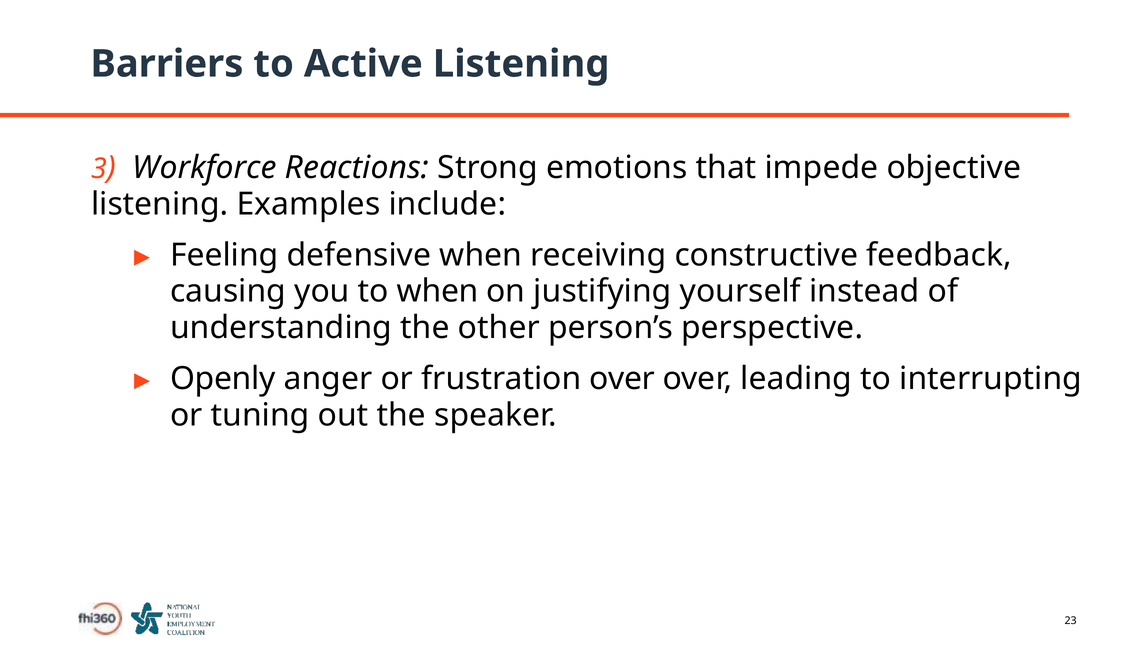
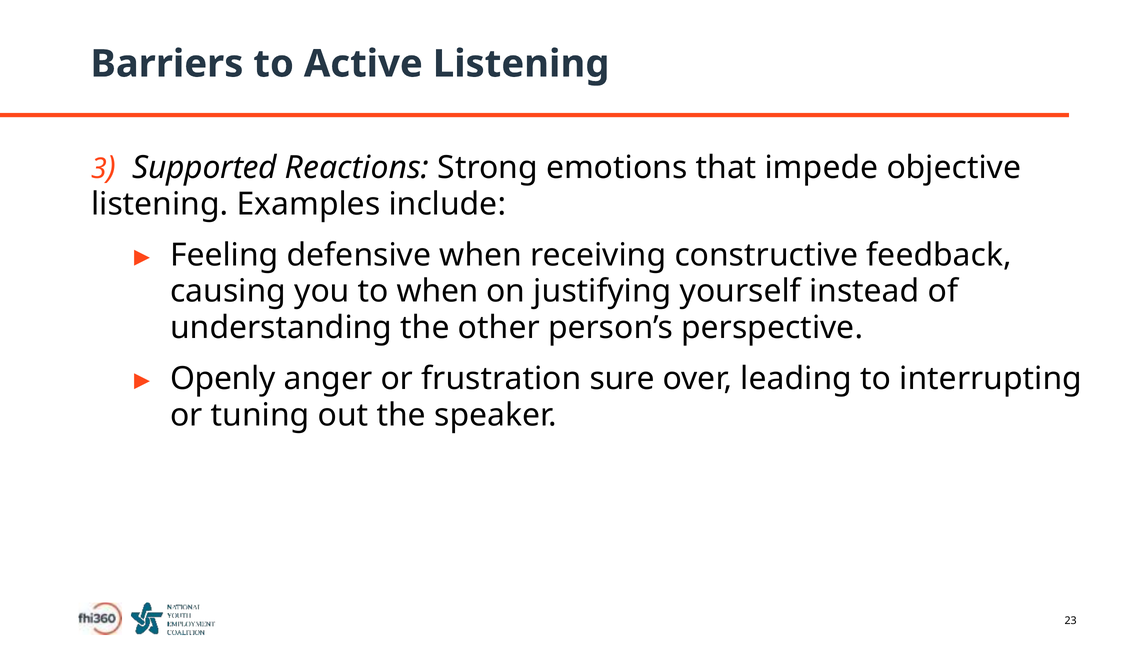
Workforce: Workforce -> Supported
frustration over: over -> sure
